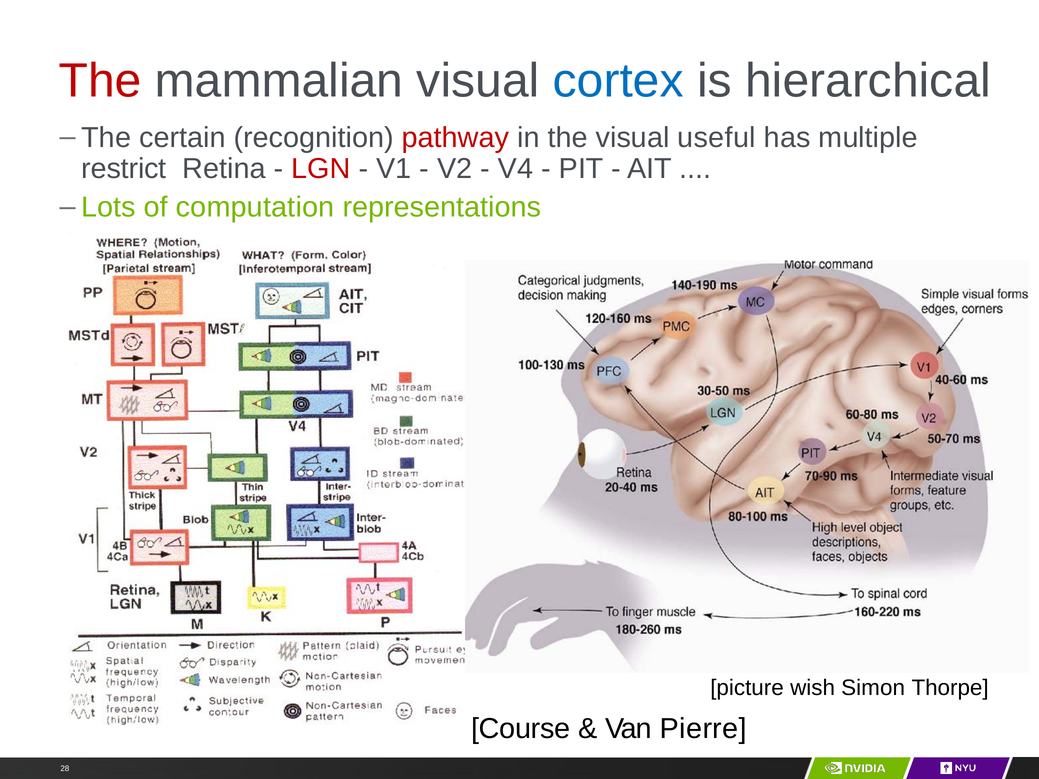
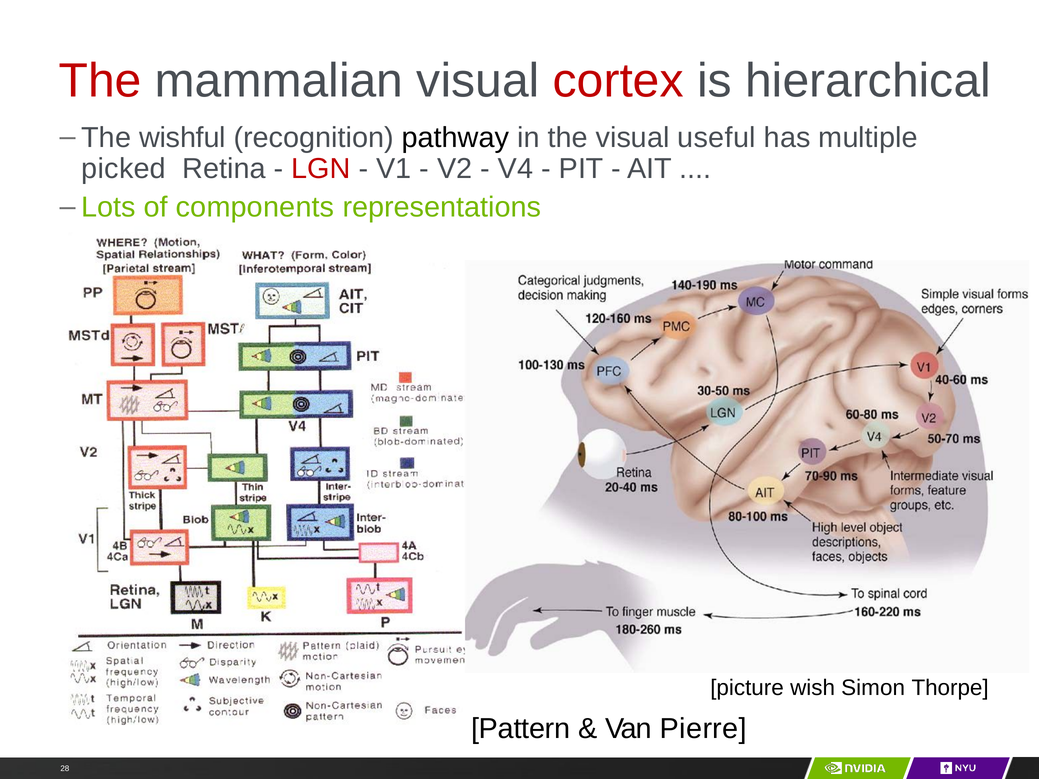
cortex colour: blue -> red
certain: certain -> wishful
pathway colour: red -> black
restrict: restrict -> picked
computation: computation -> components
Course: Course -> Pattern
